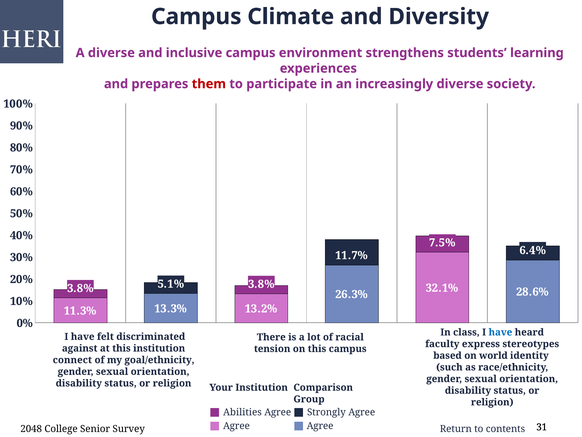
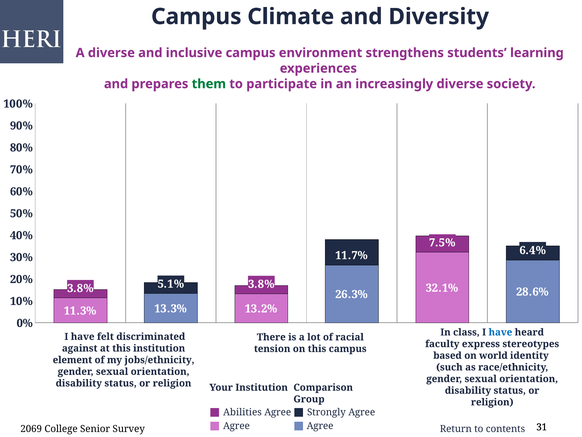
them colour: red -> green
connect: connect -> element
goal/ethnicity: goal/ethnicity -> jobs/ethnicity
2048: 2048 -> 2069
